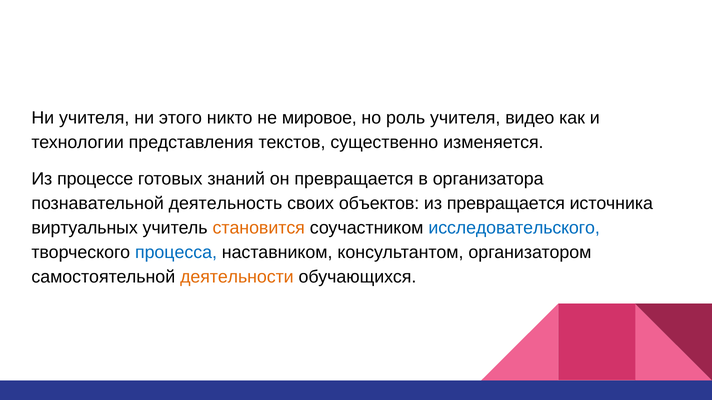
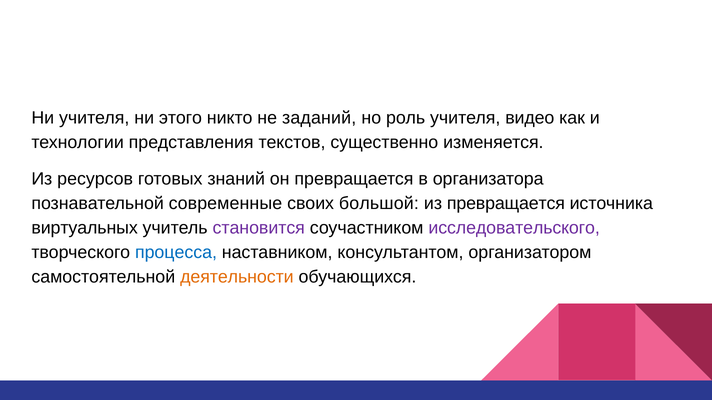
мировое: мировое -> заданий
процессе: процессе -> ресурсов
деятельность: деятельность -> современные
объектов: объектов -> большой
становится colour: orange -> purple
исследовательского colour: blue -> purple
